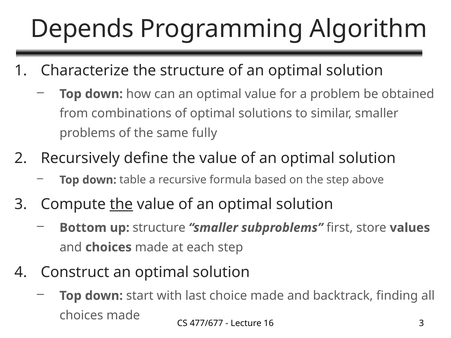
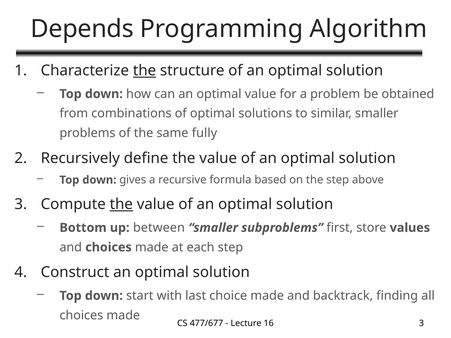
the at (145, 71) underline: none -> present
table: table -> gives
up structure: structure -> between
